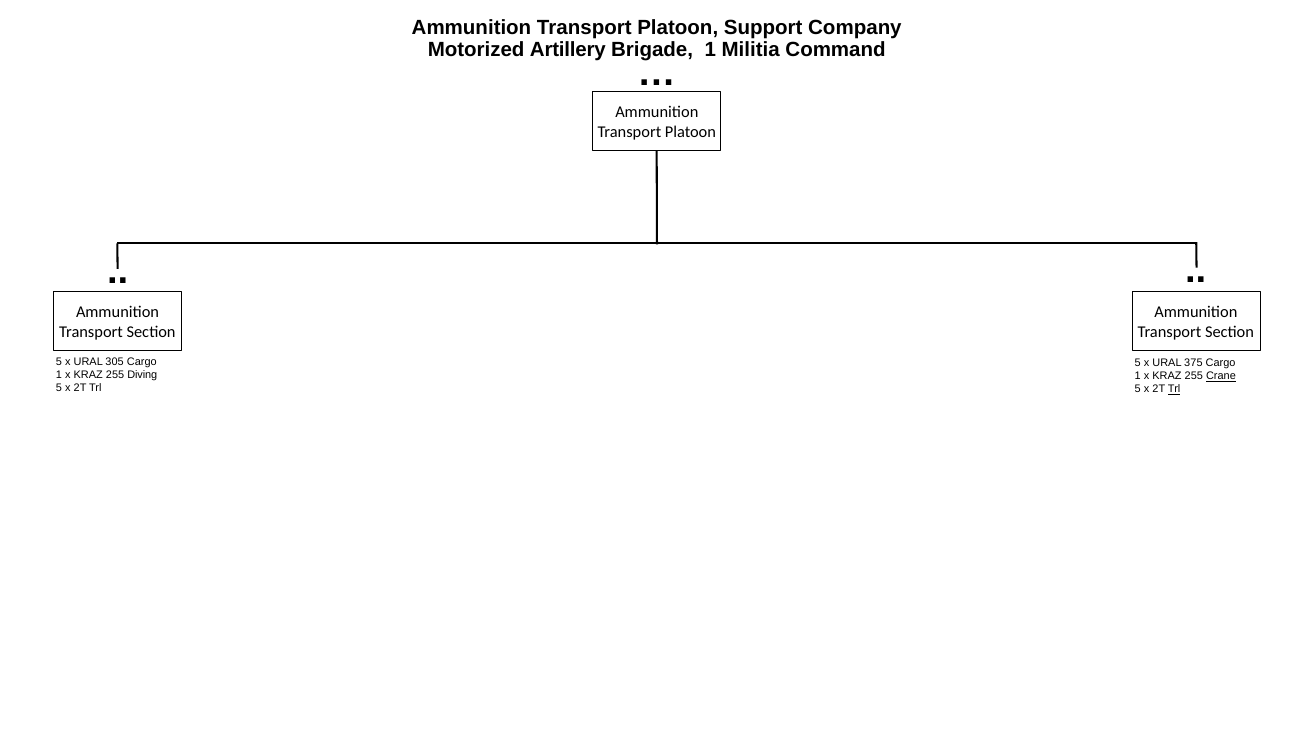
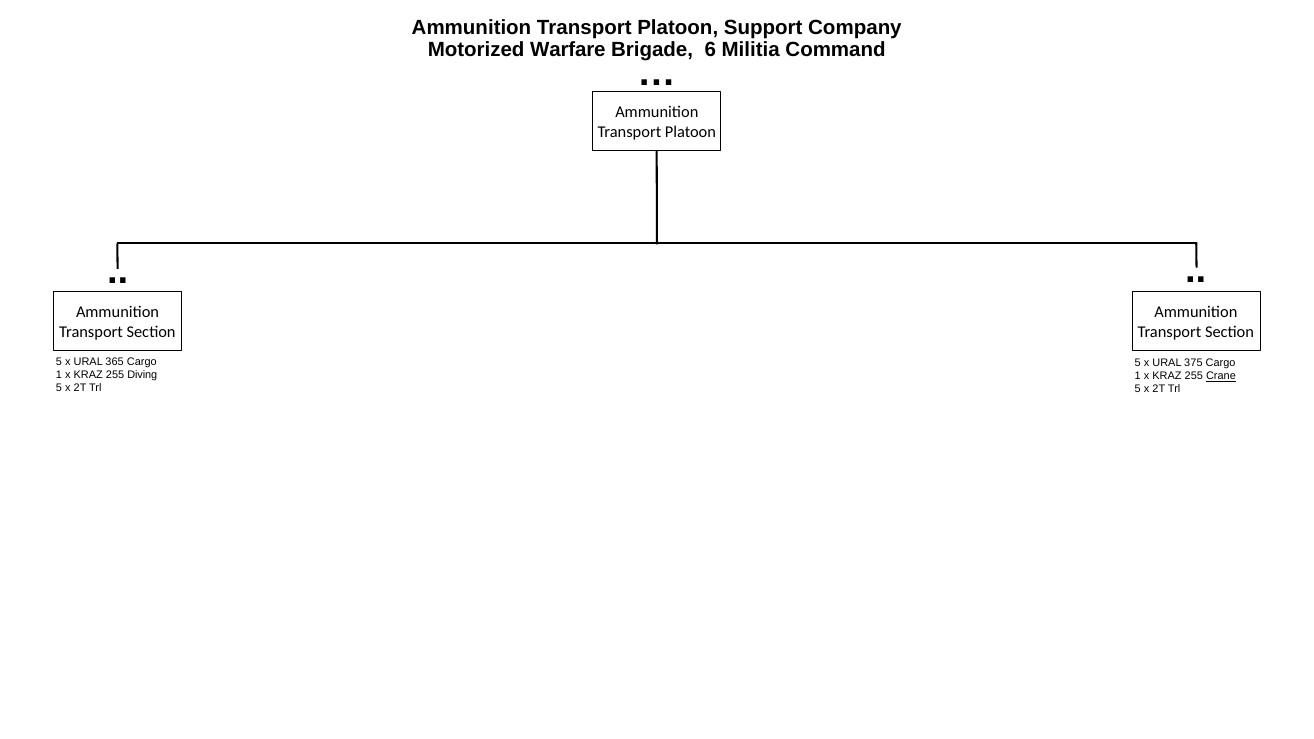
Artillery: Artillery -> Warfare
Brigade 1: 1 -> 6
305: 305 -> 365
Trl at (1174, 389) underline: present -> none
